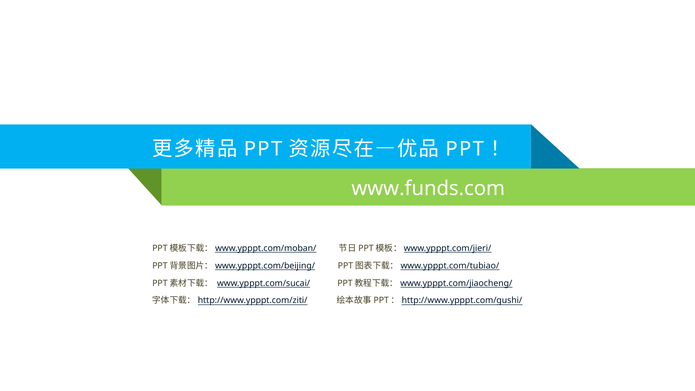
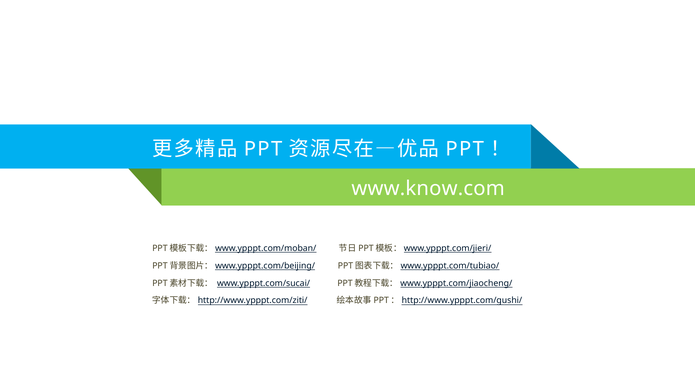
www.funds.com: www.funds.com -> www.know.com
